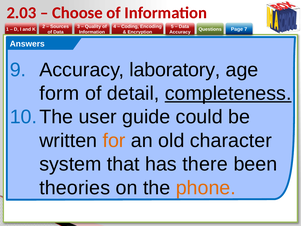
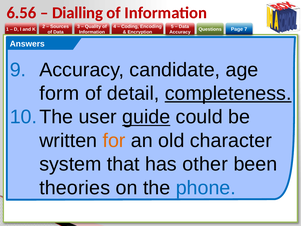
2.03: 2.03 -> 6.56
Choose: Choose -> Dialling
laboratory: laboratory -> candidate
guide underline: none -> present
there: there -> other
phone colour: orange -> blue
